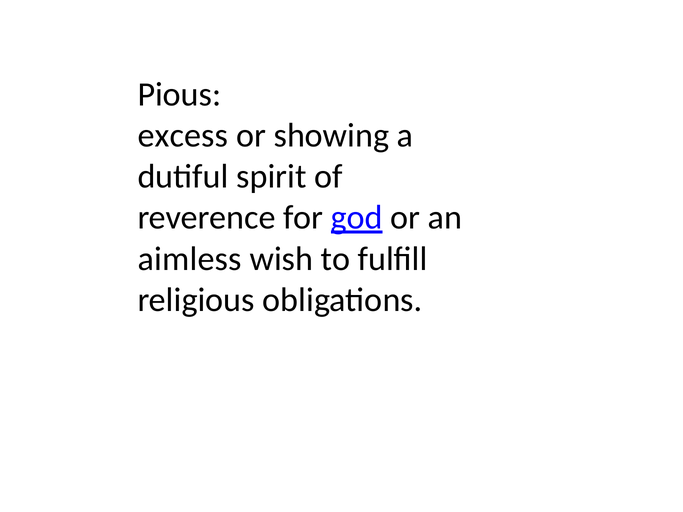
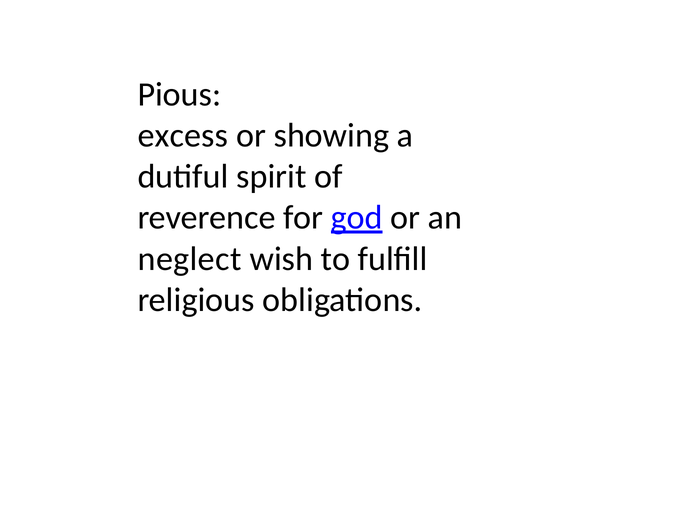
aimless: aimless -> neglect
